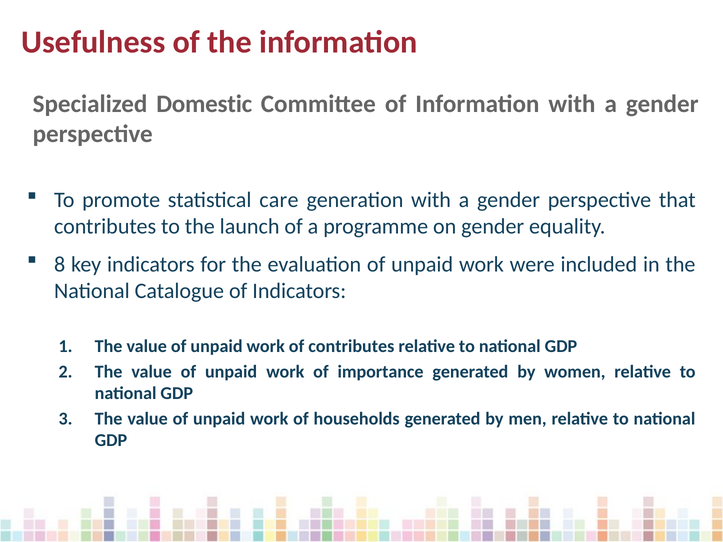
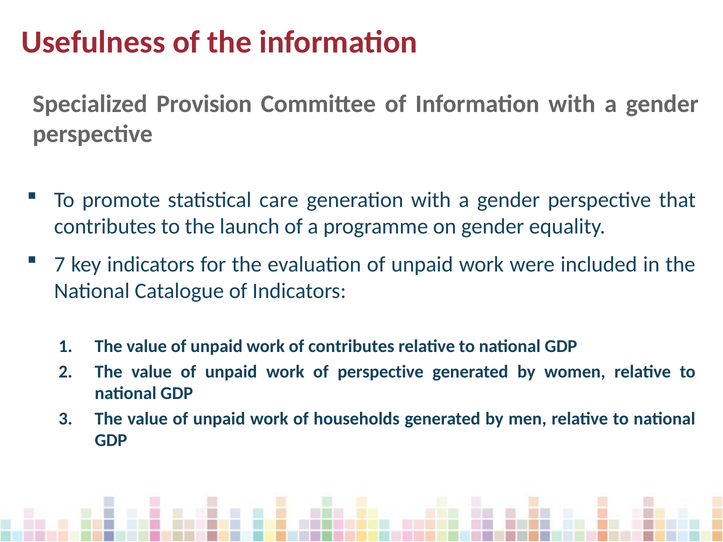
Domestic: Domestic -> Provision
8: 8 -> 7
of importance: importance -> perspective
